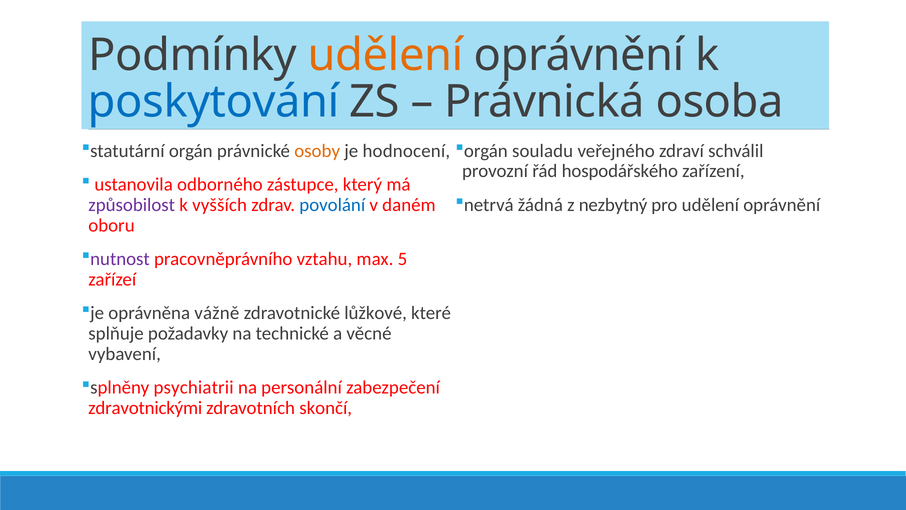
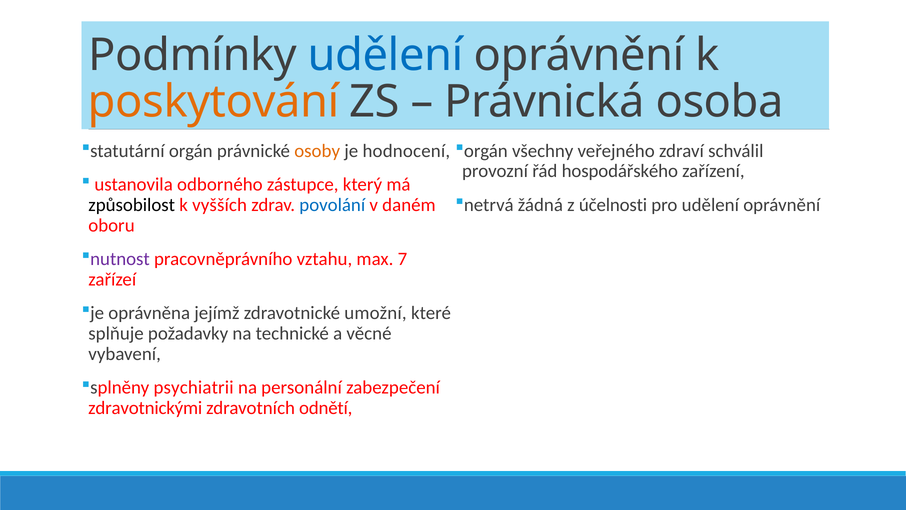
udělení at (386, 55) colour: orange -> blue
poskytování colour: blue -> orange
souladu: souladu -> všechny
nezbytný: nezbytný -> účelnosti
způsobilost colour: purple -> black
5: 5 -> 7
vážně: vážně -> jejímž
lůžkové: lůžkové -> umožní
skončí: skončí -> odnětí
